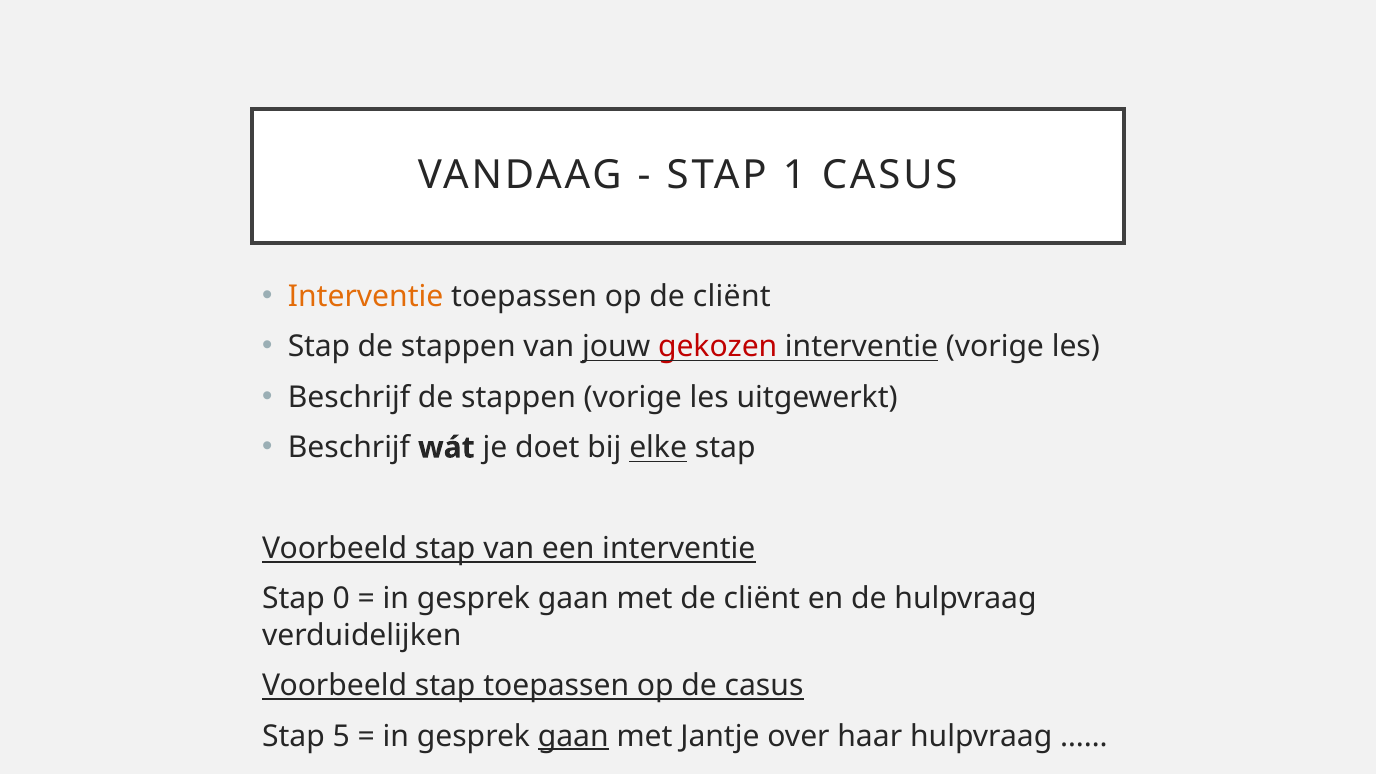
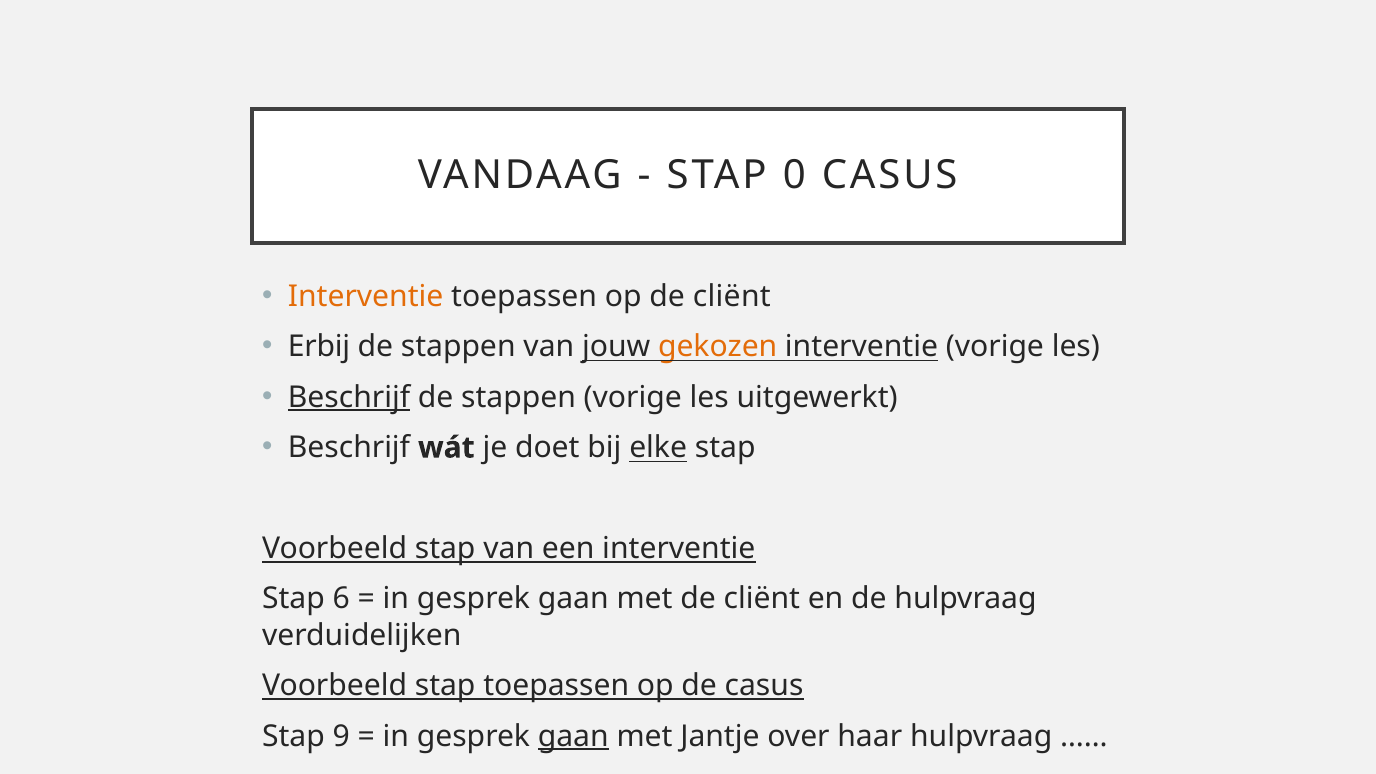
1: 1 -> 0
Stap at (319, 347): Stap -> Erbij
gekozen colour: red -> orange
Beschrijf at (349, 397) underline: none -> present
0: 0 -> 6
5: 5 -> 9
